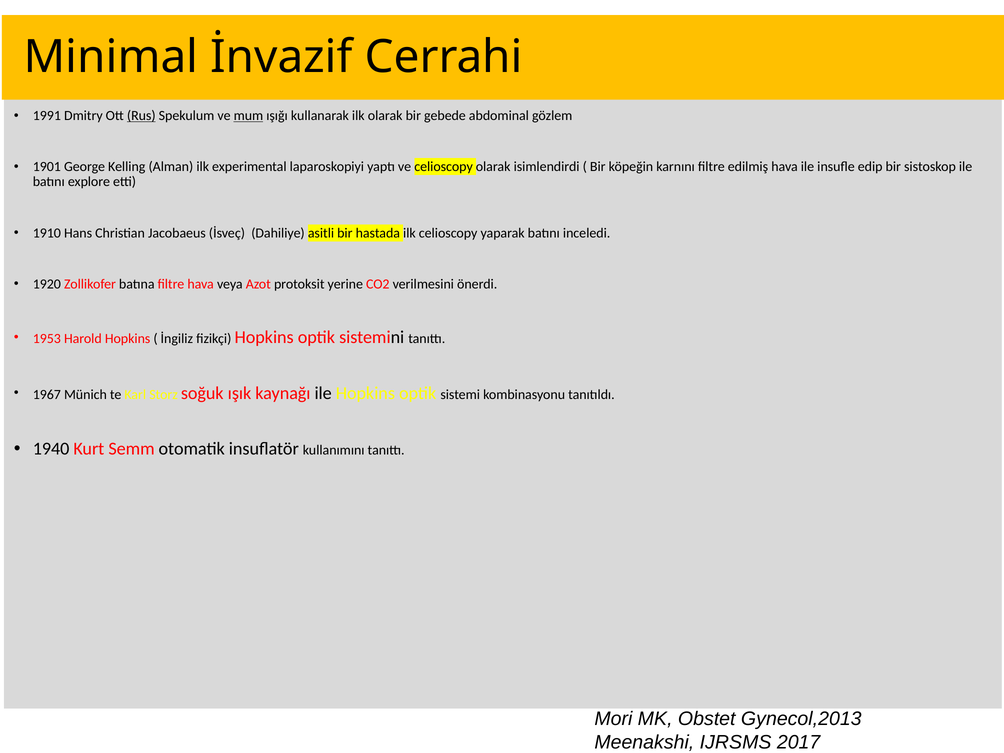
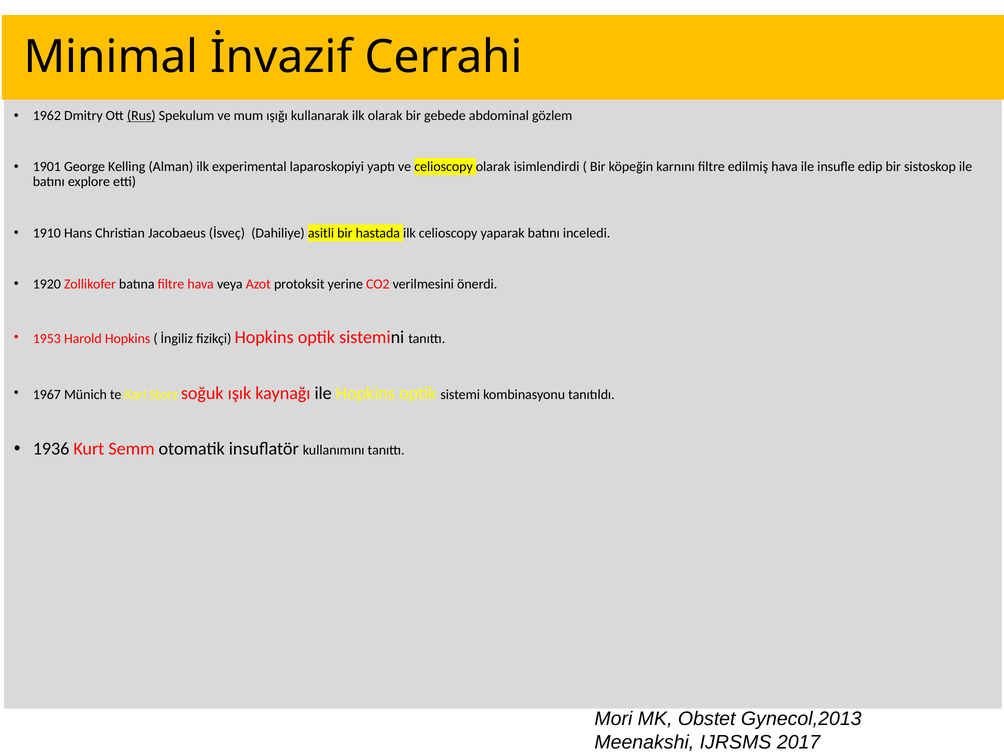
1991: 1991 -> 1962
mum underline: present -> none
1940: 1940 -> 1936
